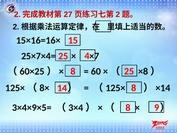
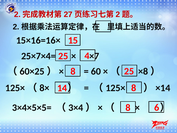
3×4×9×5=: 3×4×9×5= -> 3×4×5×5=
9: 9 -> 6
